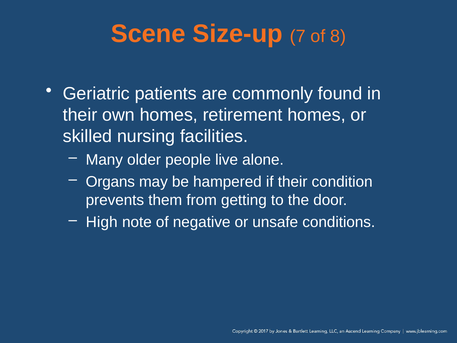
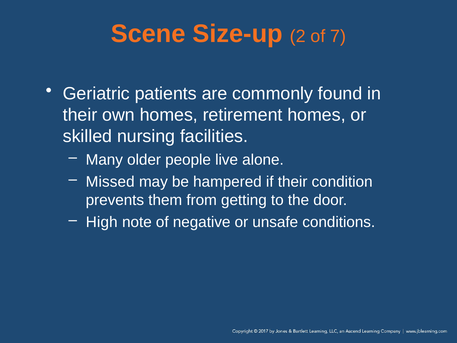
7: 7 -> 2
8: 8 -> 7
Organs: Organs -> Missed
